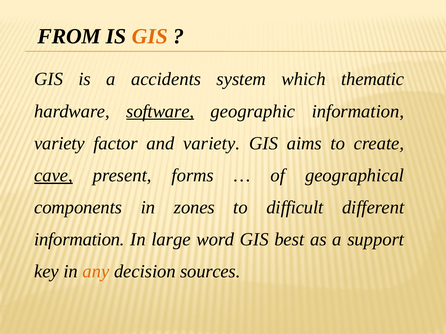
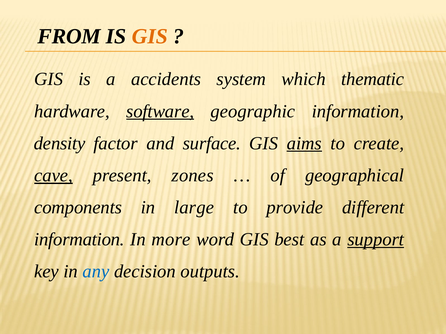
variety at (60, 143): variety -> density
and variety: variety -> surface
aims underline: none -> present
forms: forms -> zones
zones: zones -> large
difficult: difficult -> provide
large: large -> more
support underline: none -> present
any colour: orange -> blue
sources: sources -> outputs
